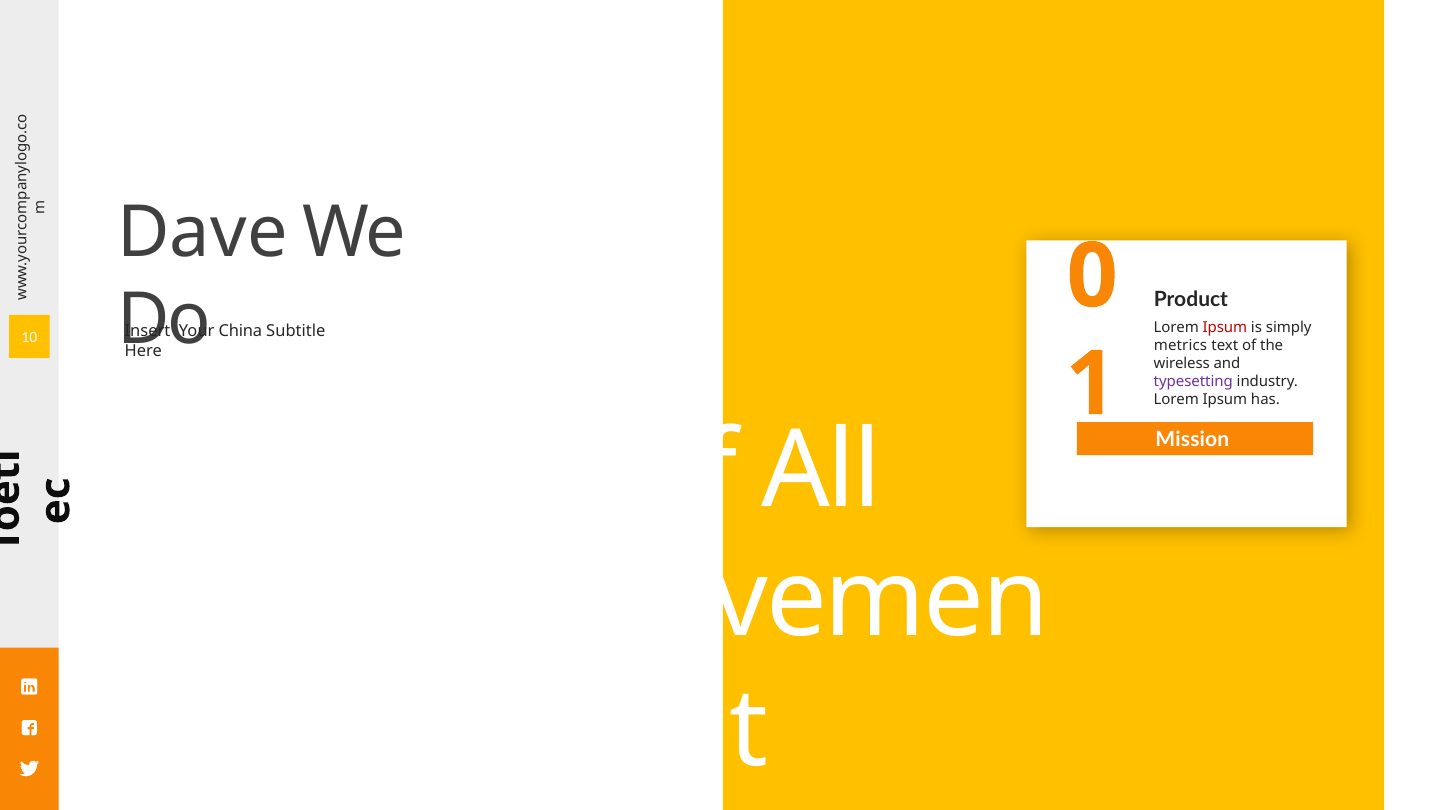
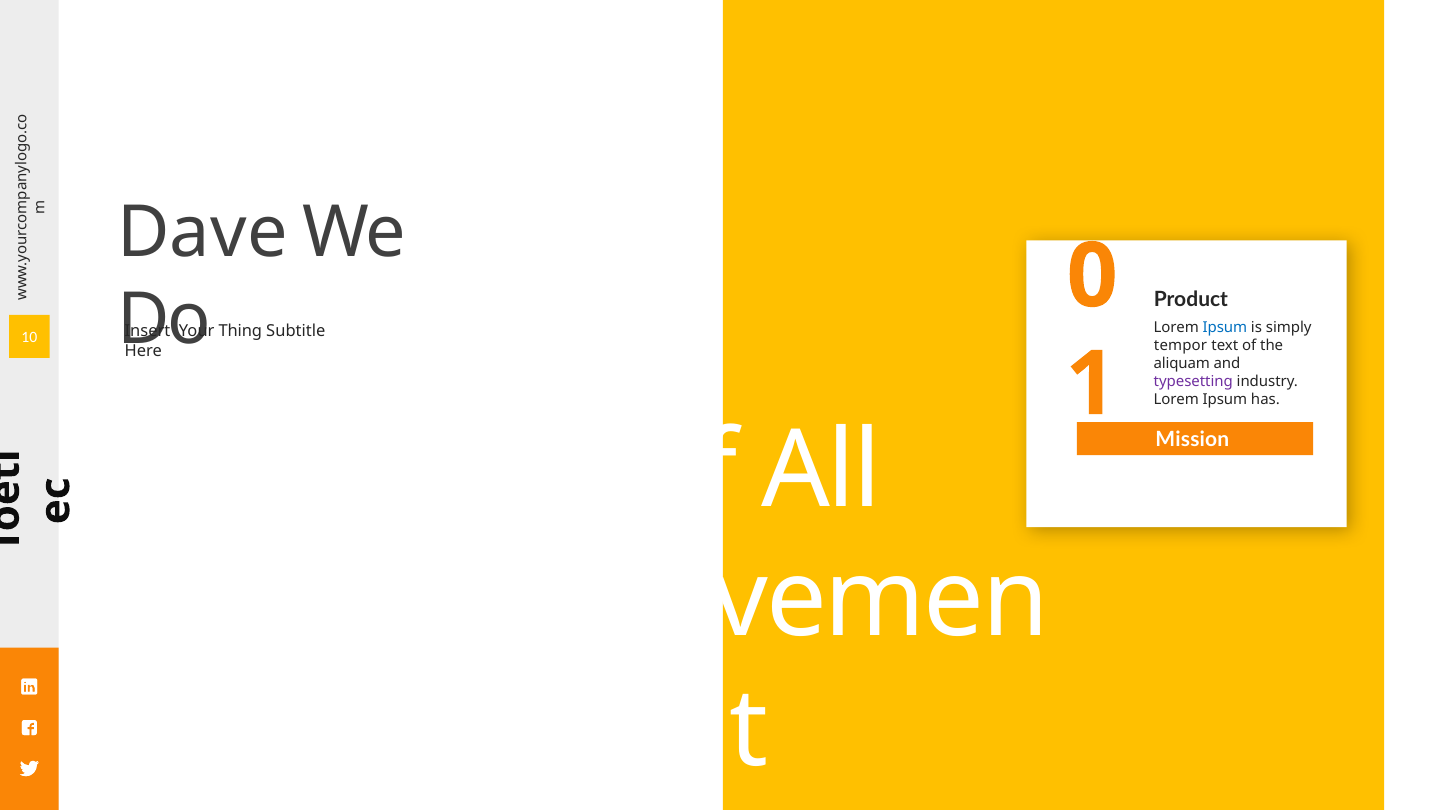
Ipsum at (1225, 327) colour: red -> blue
China: China -> Thing
metrics: metrics -> tempor
wireless: wireless -> aliquam
